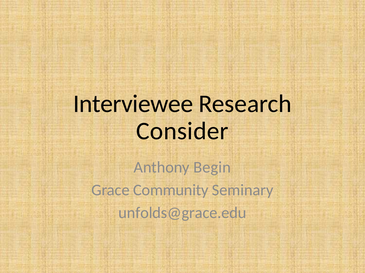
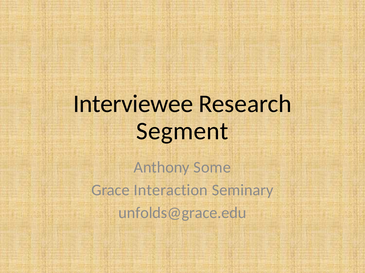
Consider: Consider -> Segment
Begin: Begin -> Some
Community: Community -> Interaction
